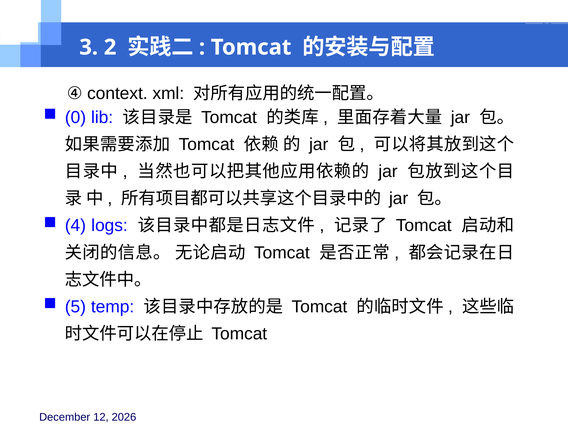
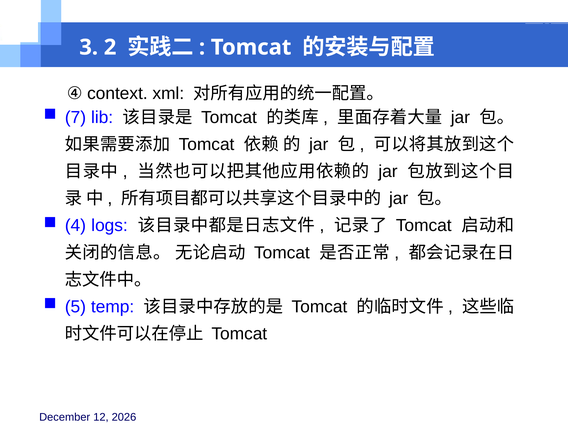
0: 0 -> 7
